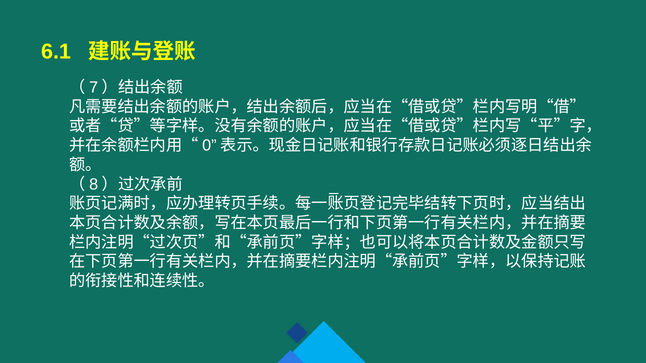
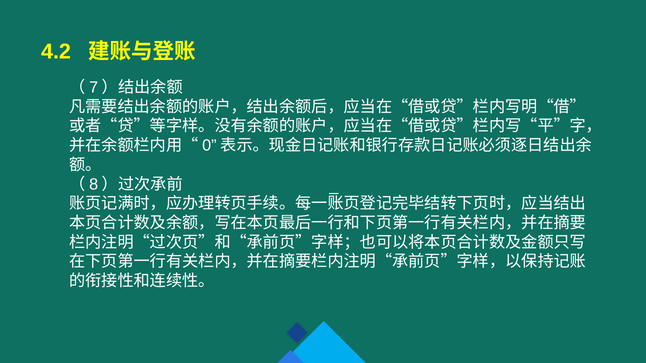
6.1: 6.1 -> 4.2
